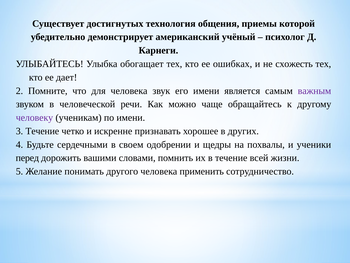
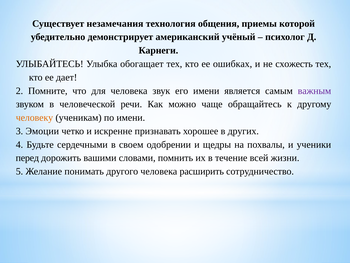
достигнутых: достигнутых -> незамечания
человеку colour: purple -> orange
3 Течение: Течение -> Эмоции
применить: применить -> расширить
